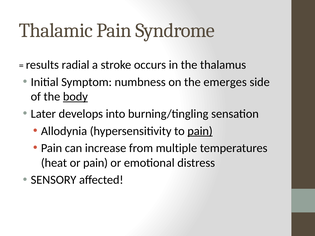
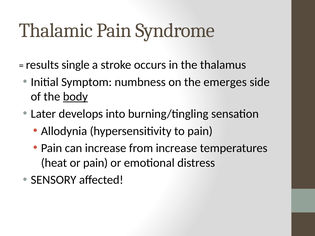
radial: radial -> single
pain at (200, 131) underline: present -> none
from multiple: multiple -> increase
